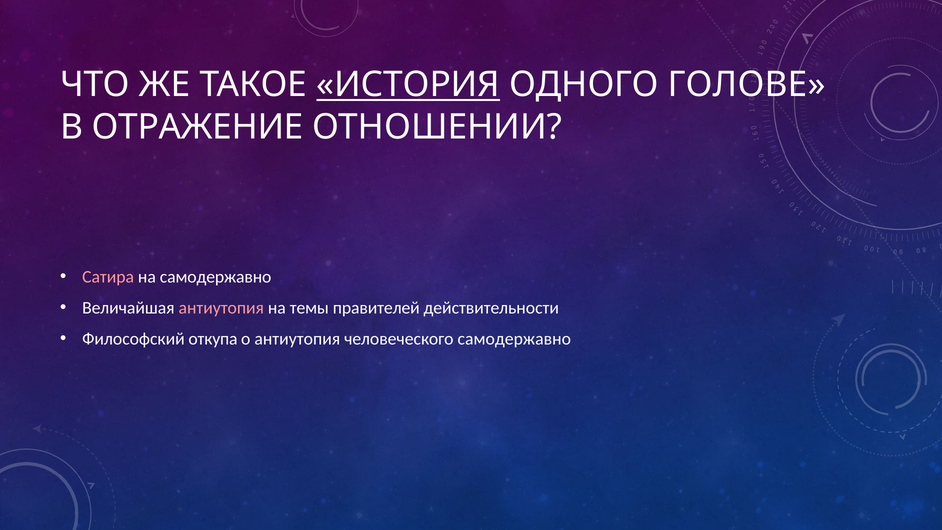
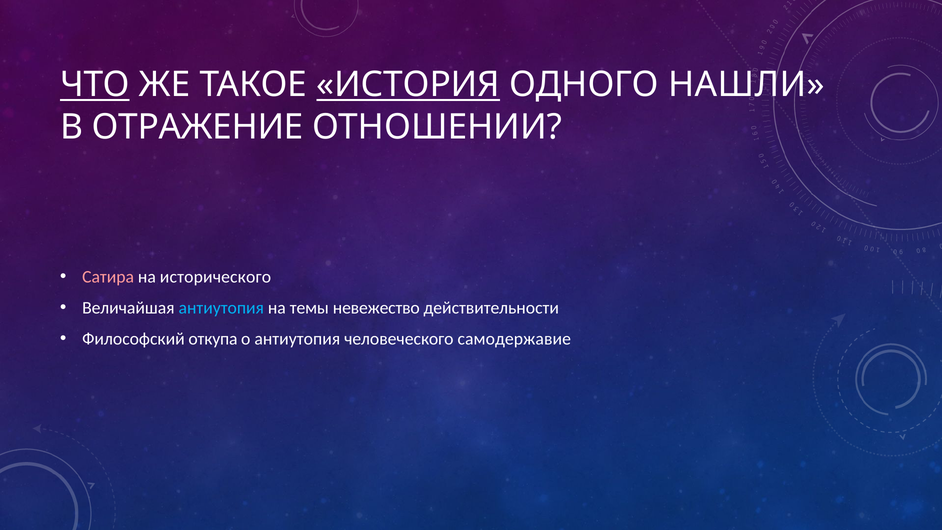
ЧТО underline: none -> present
ГОЛОВЕ: ГОЛОВЕ -> НАШЛИ
на самодержавно: самодержавно -> исторического
антиутопия at (221, 308) colour: pink -> light blue
правителей: правителей -> невежество
человеческого самодержавно: самодержавно -> самодержавие
